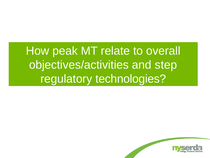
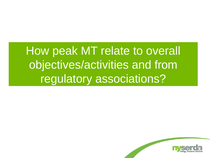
step: step -> from
technologies: technologies -> associations
